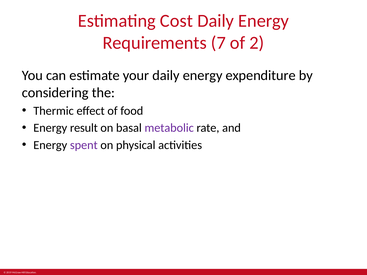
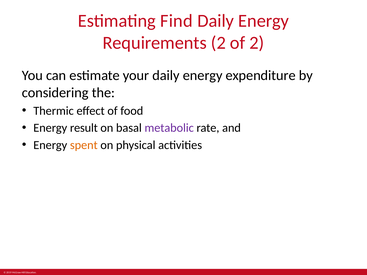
Cost: Cost -> Find
Requirements 7: 7 -> 2
spent colour: purple -> orange
